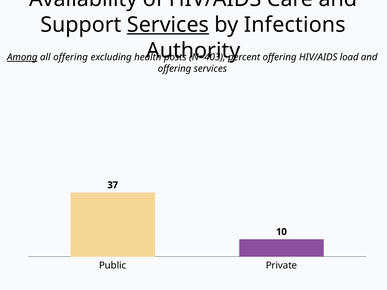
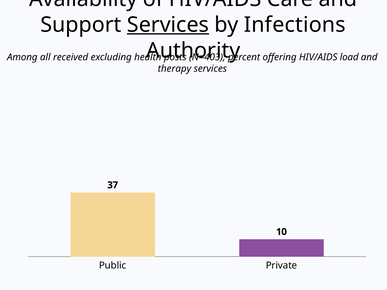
Among underline: present -> none
all offering: offering -> received
offering at (175, 69): offering -> therapy
